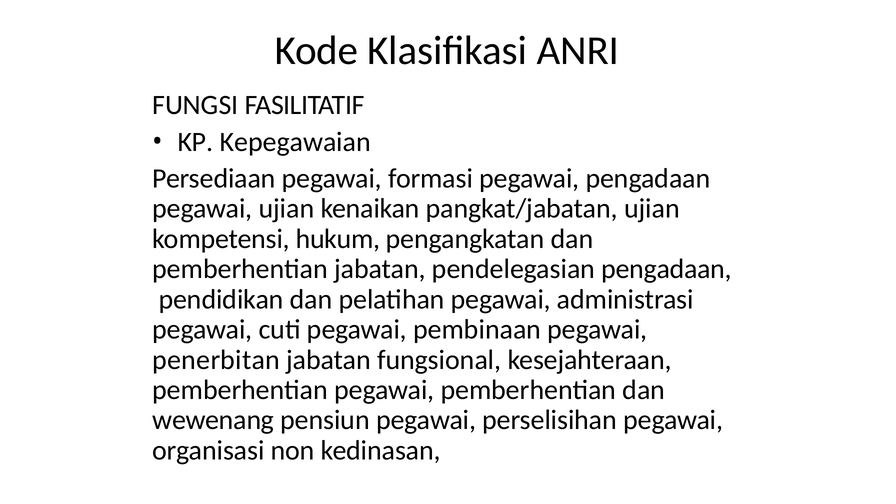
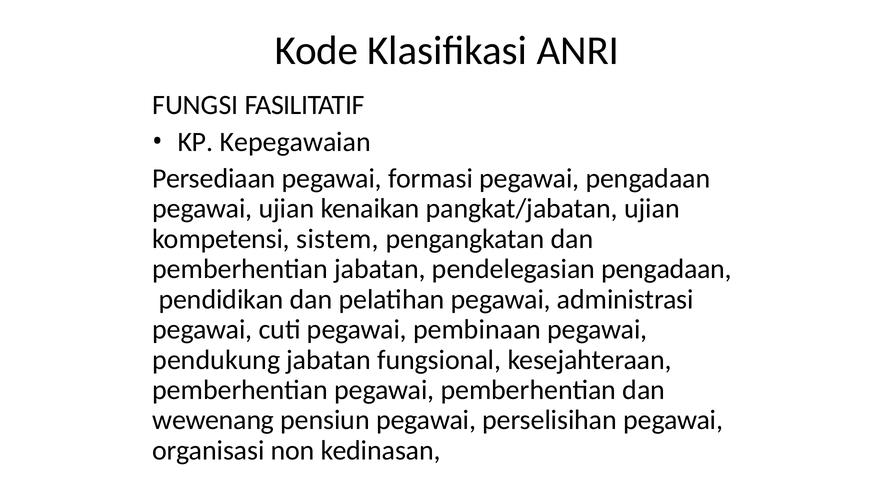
hukum: hukum -> sistem
penerbitan: penerbitan -> pendukung
